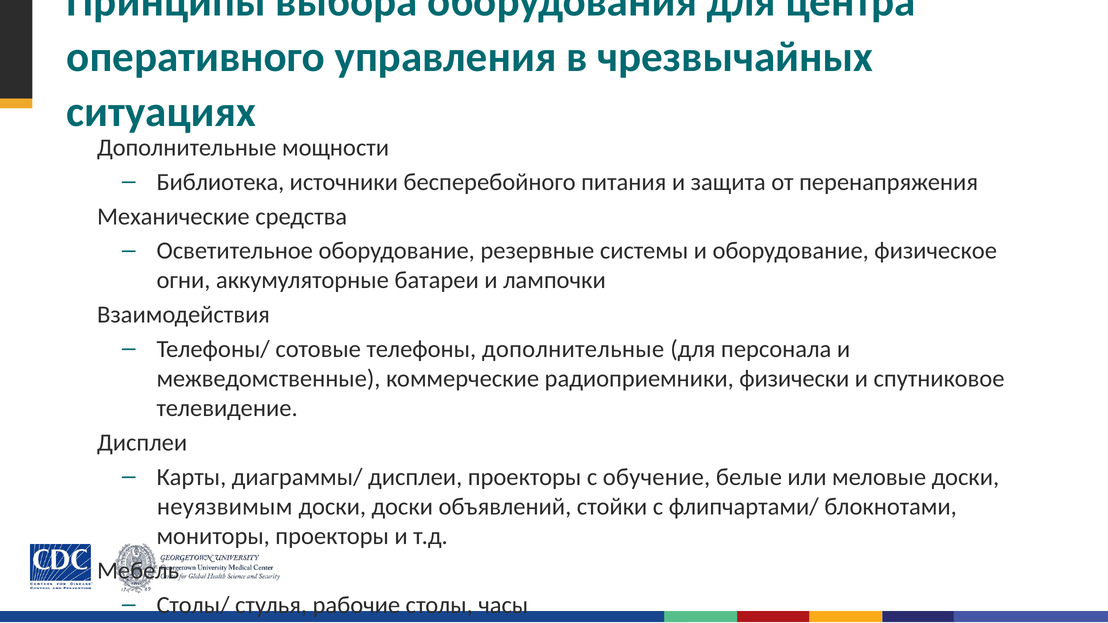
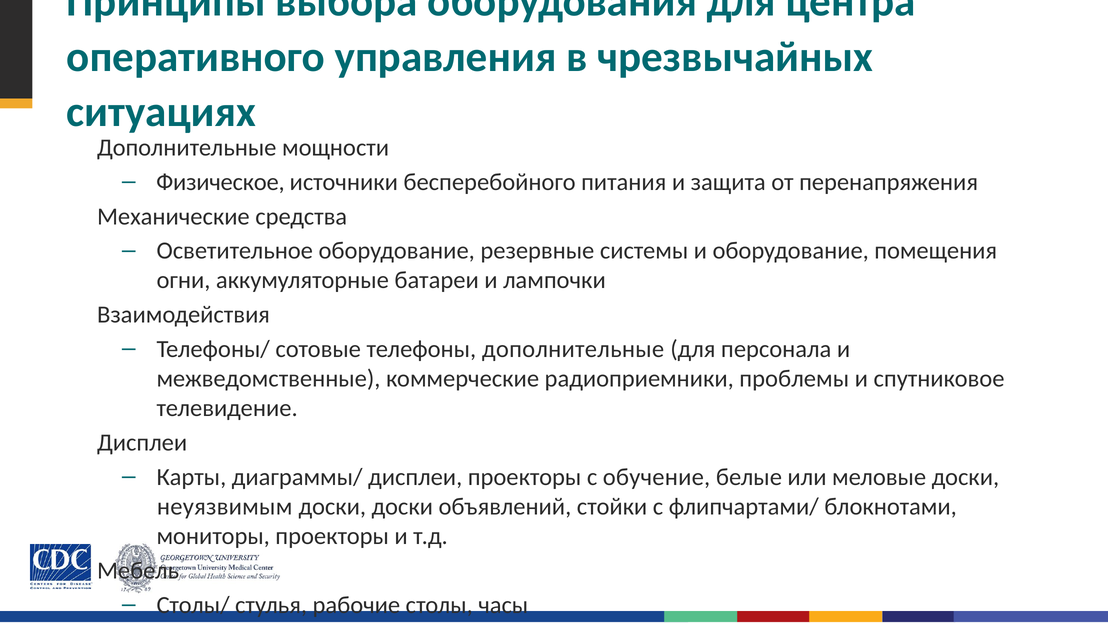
Библиотека: Библиотека -> Физическое
физическое: физическое -> помещения
физически: физически -> проблемы
